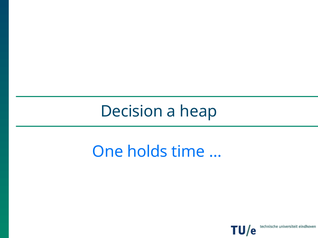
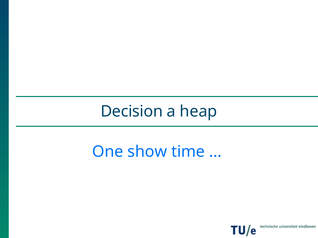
holds: holds -> show
